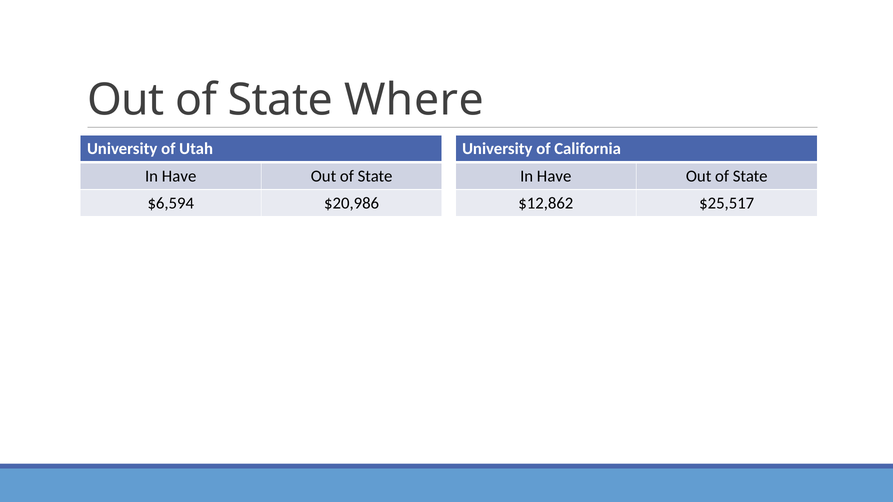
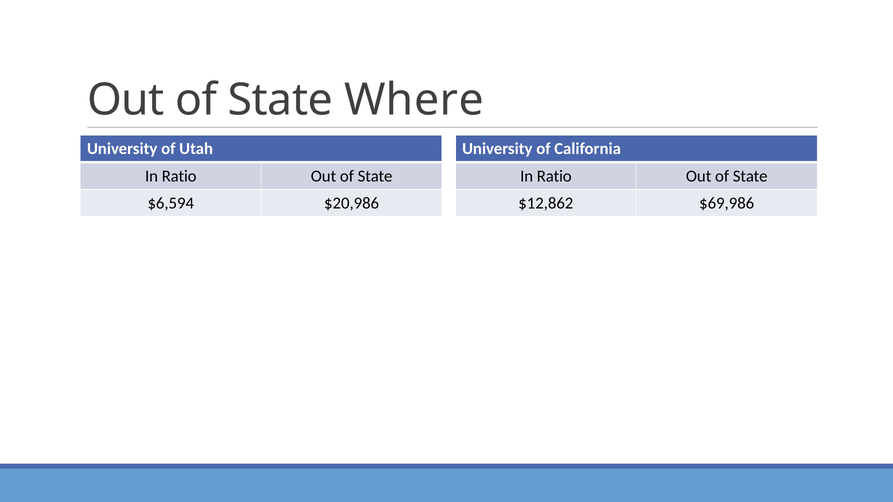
Have at (179, 176): Have -> Ratio
Have at (554, 176): Have -> Ratio
$25,517: $25,517 -> $69,986
